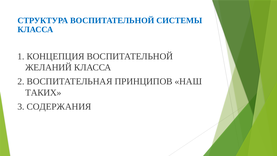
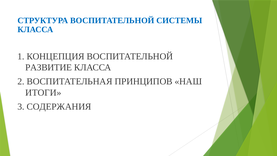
ЖЕЛАНИЙ: ЖЕЛАНИЙ -> РАЗВИТИЕ
ТАКИХ: ТАКИХ -> ИТОГИ
